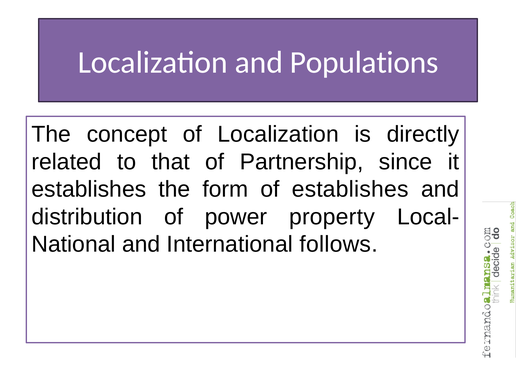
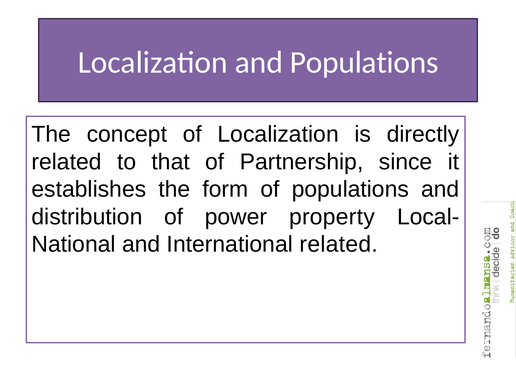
of establishes: establishes -> populations
International follows: follows -> related
